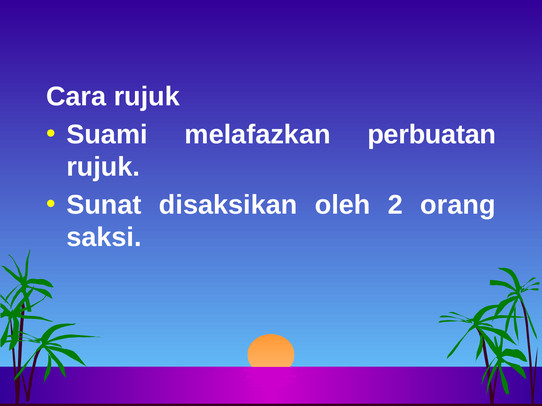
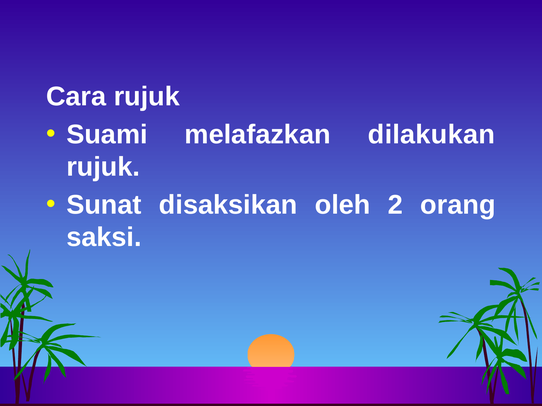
perbuatan: perbuatan -> dilakukan
